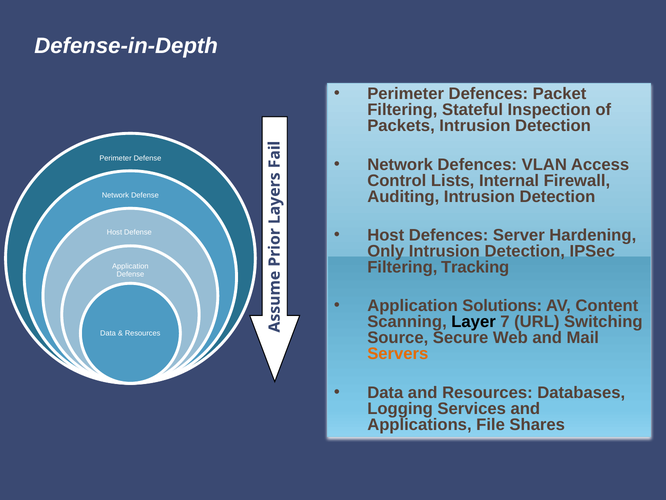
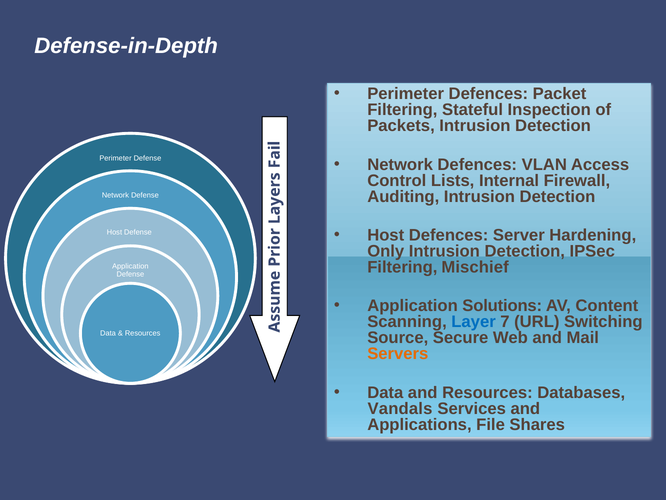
Tracking: Tracking -> Mischief
Layer colour: black -> blue
Logging: Logging -> Vandals
